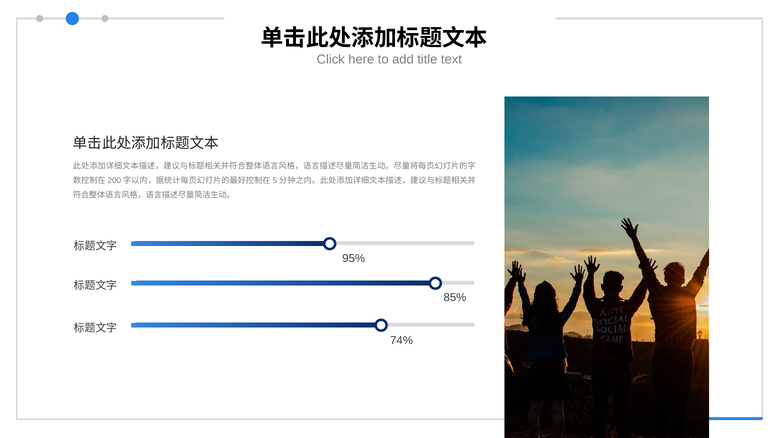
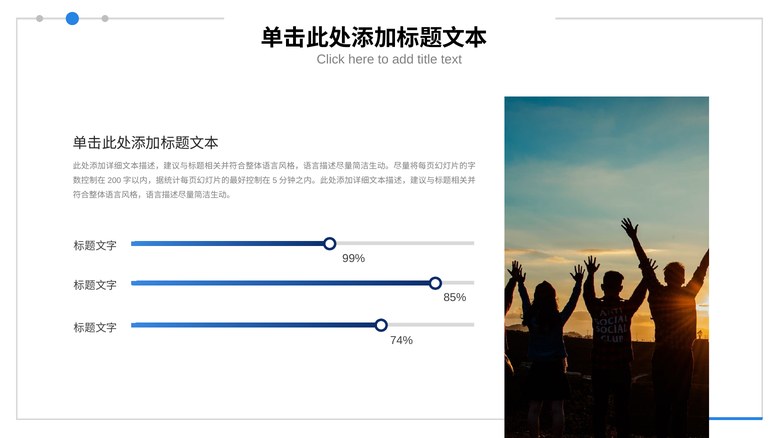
95%: 95% -> 99%
